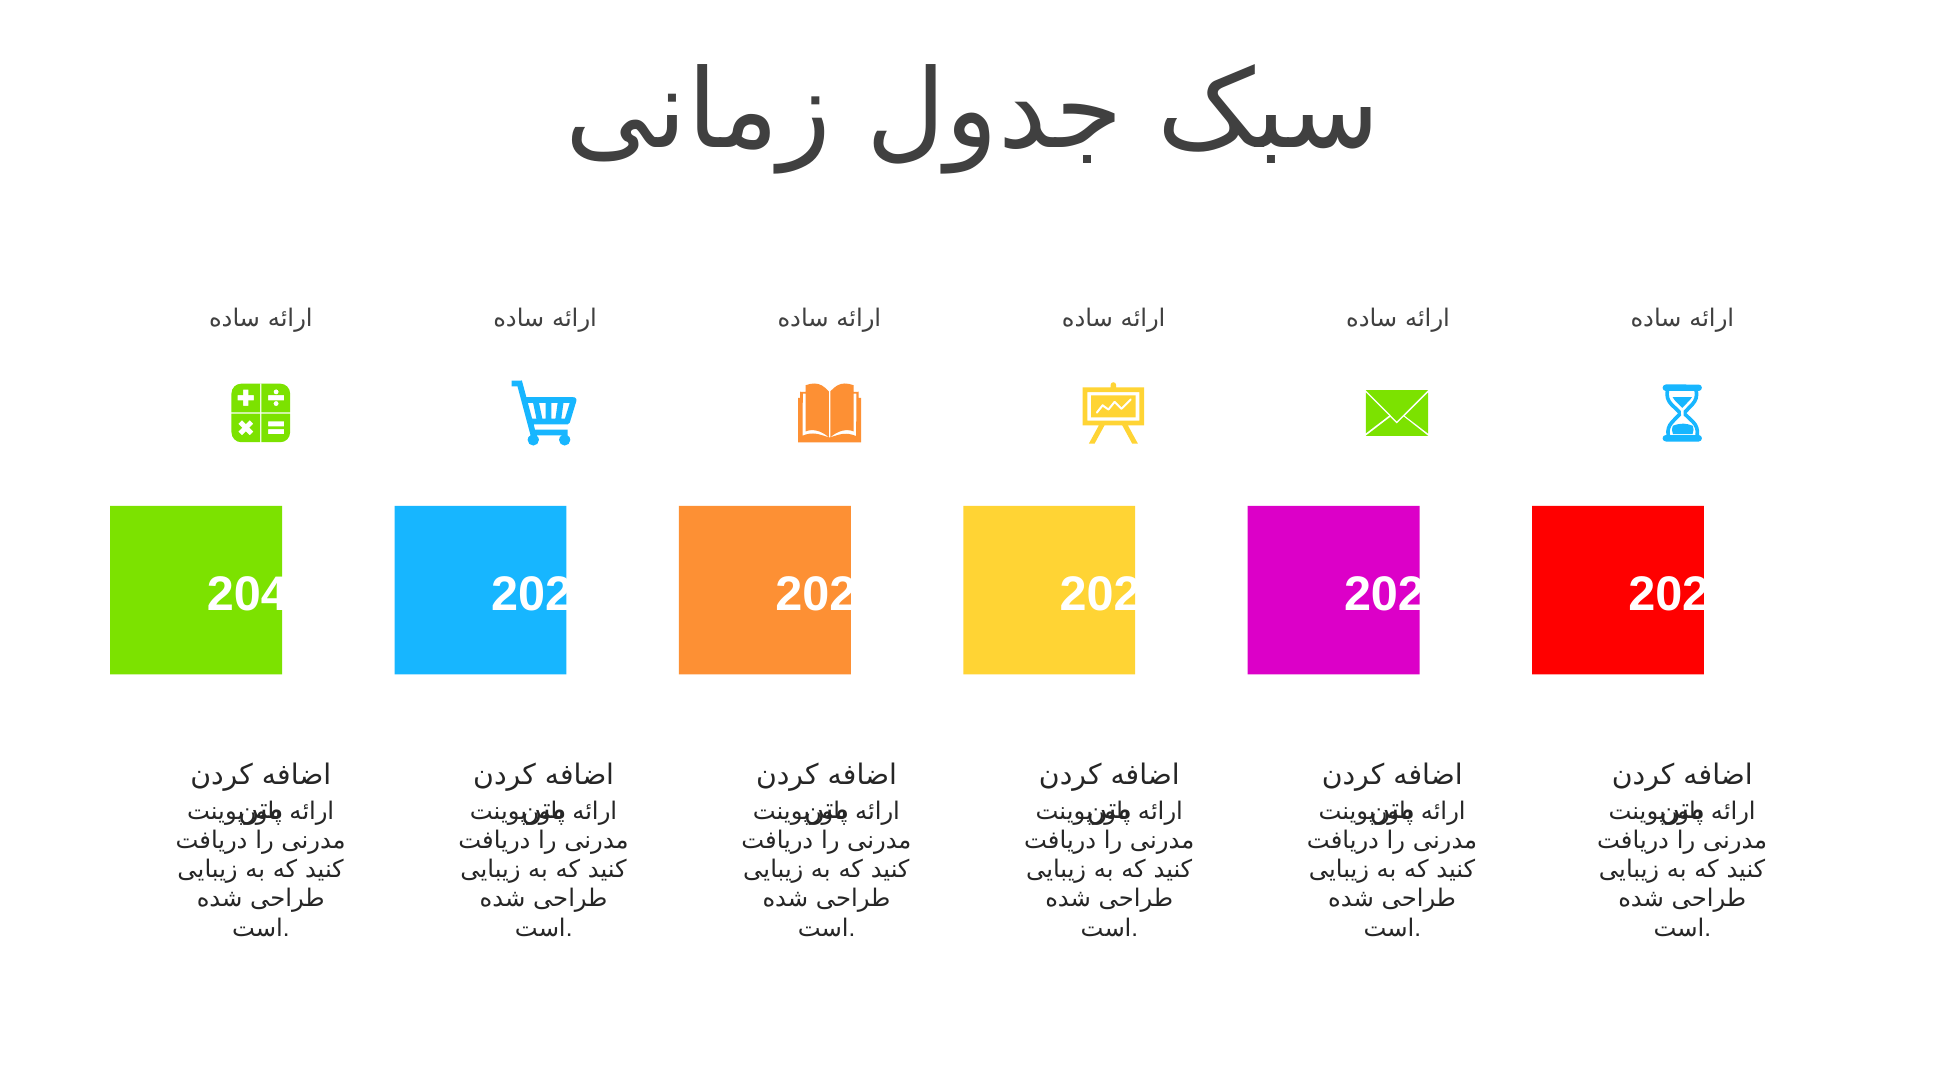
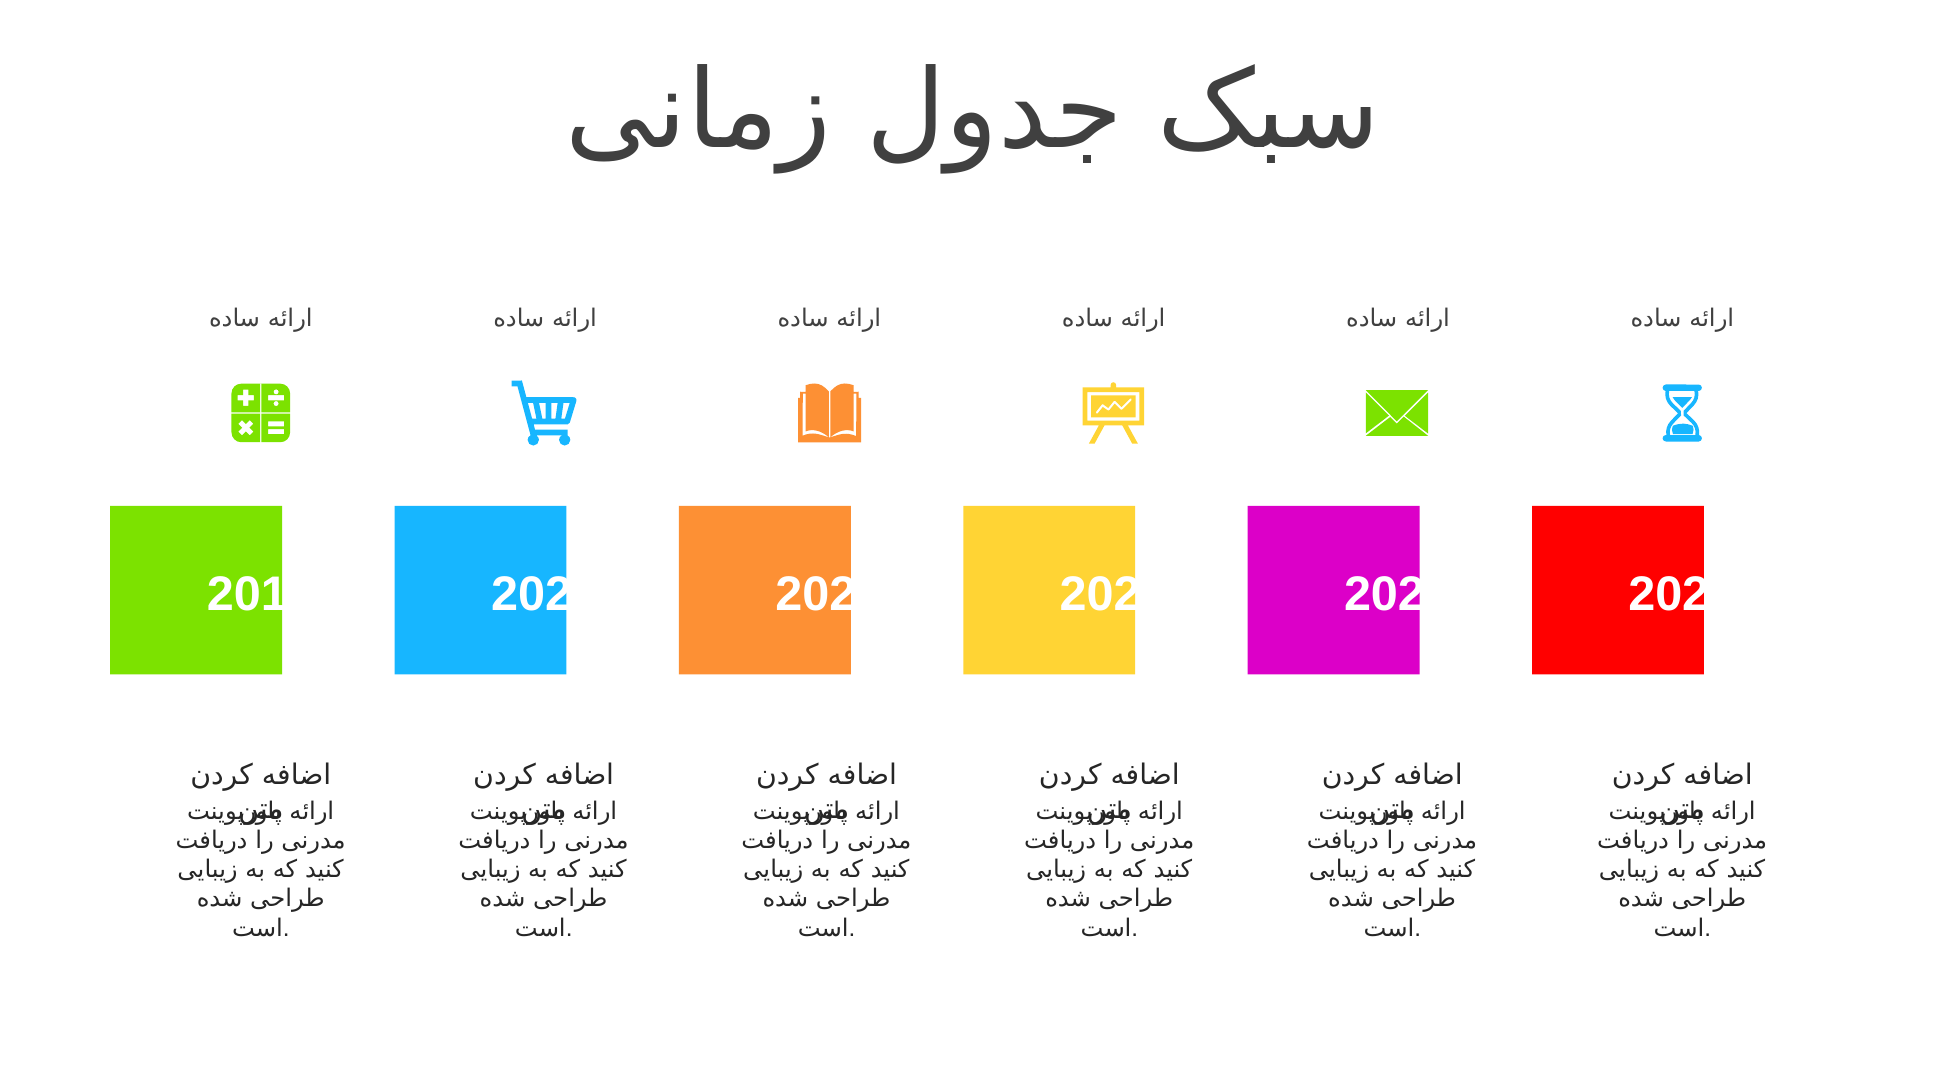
2044: 2044 -> 2010
